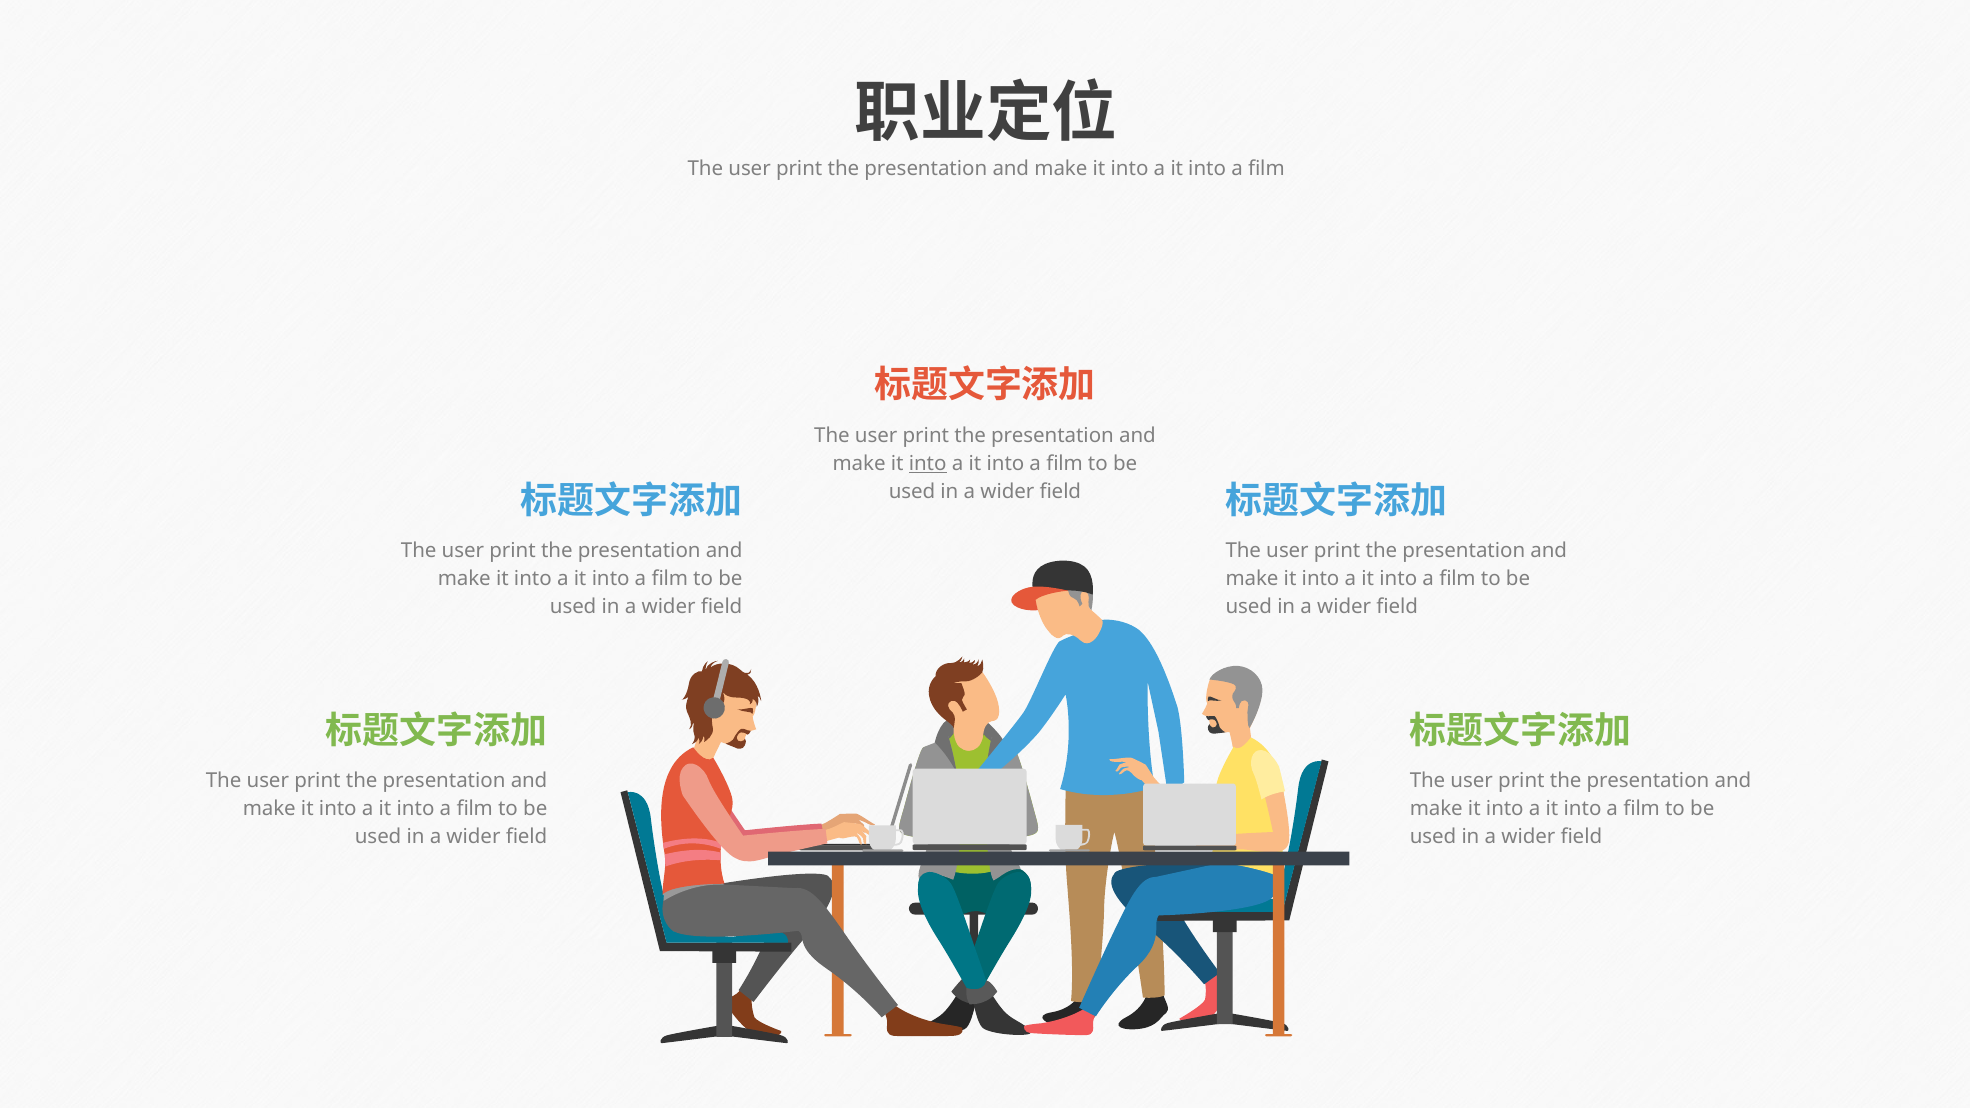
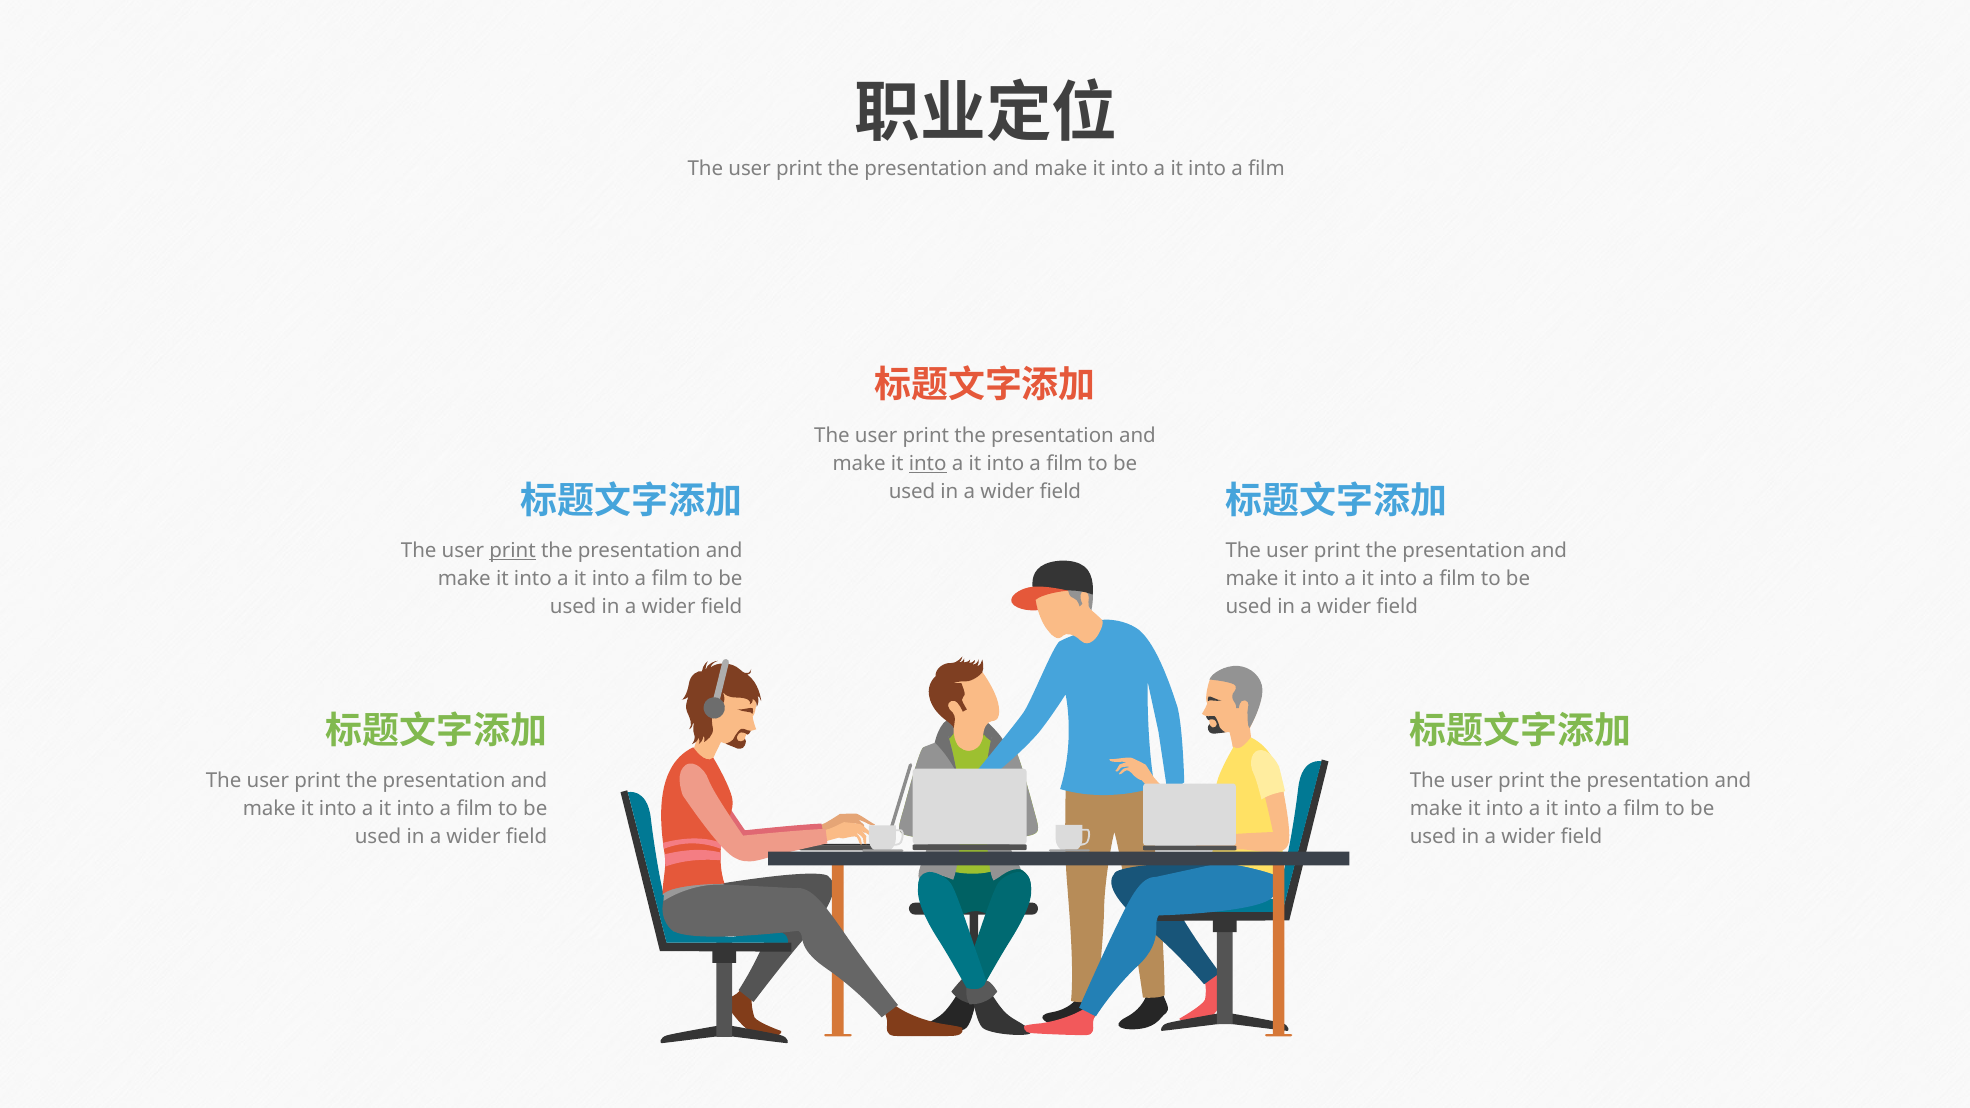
print at (513, 551) underline: none -> present
